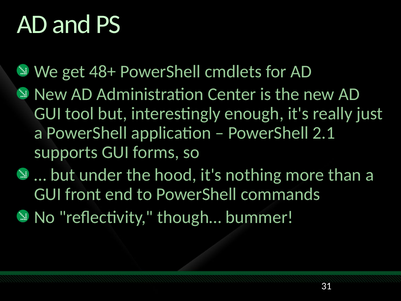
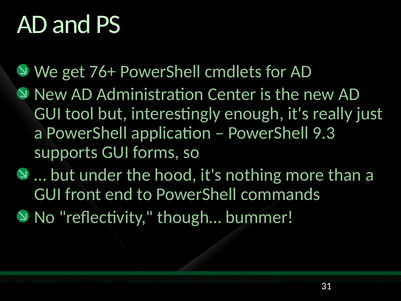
48+: 48+ -> 76+
2.1: 2.1 -> 9.3
